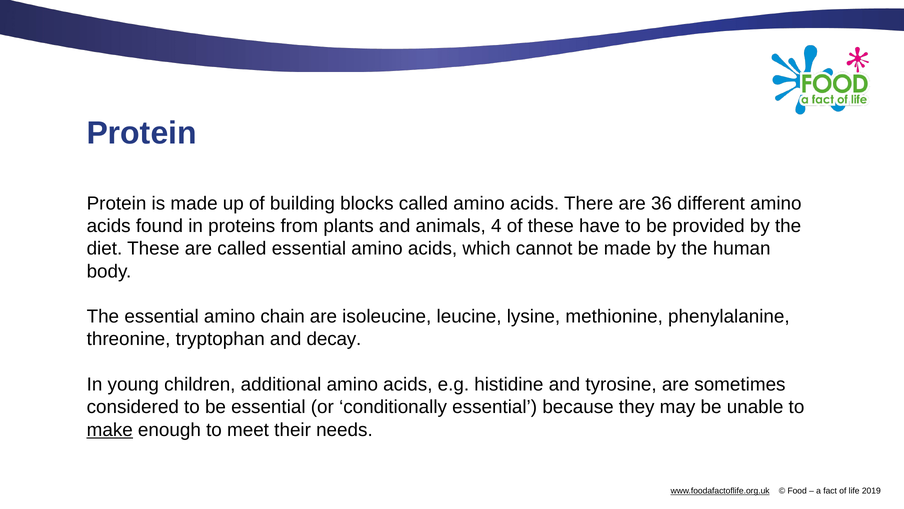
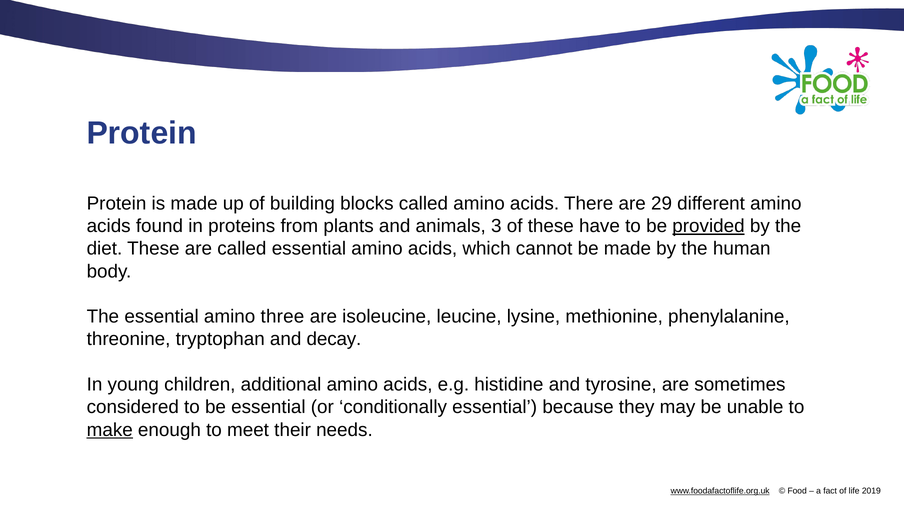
36: 36 -> 29
4: 4 -> 3
provided underline: none -> present
chain: chain -> three
